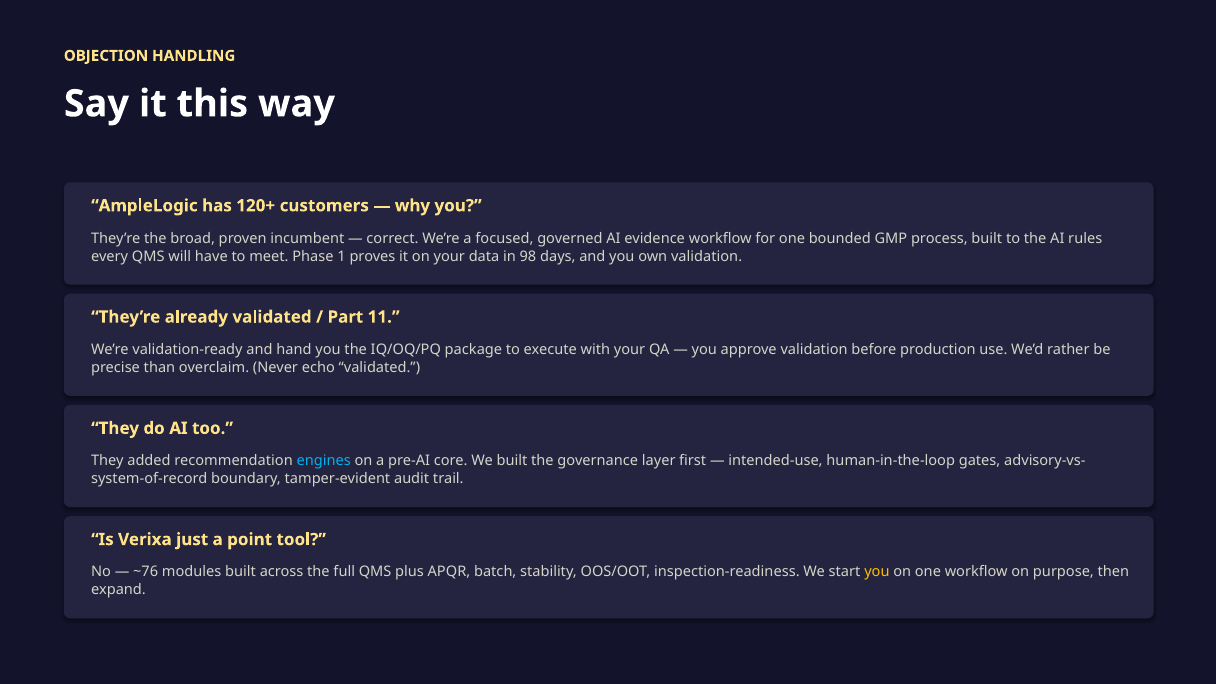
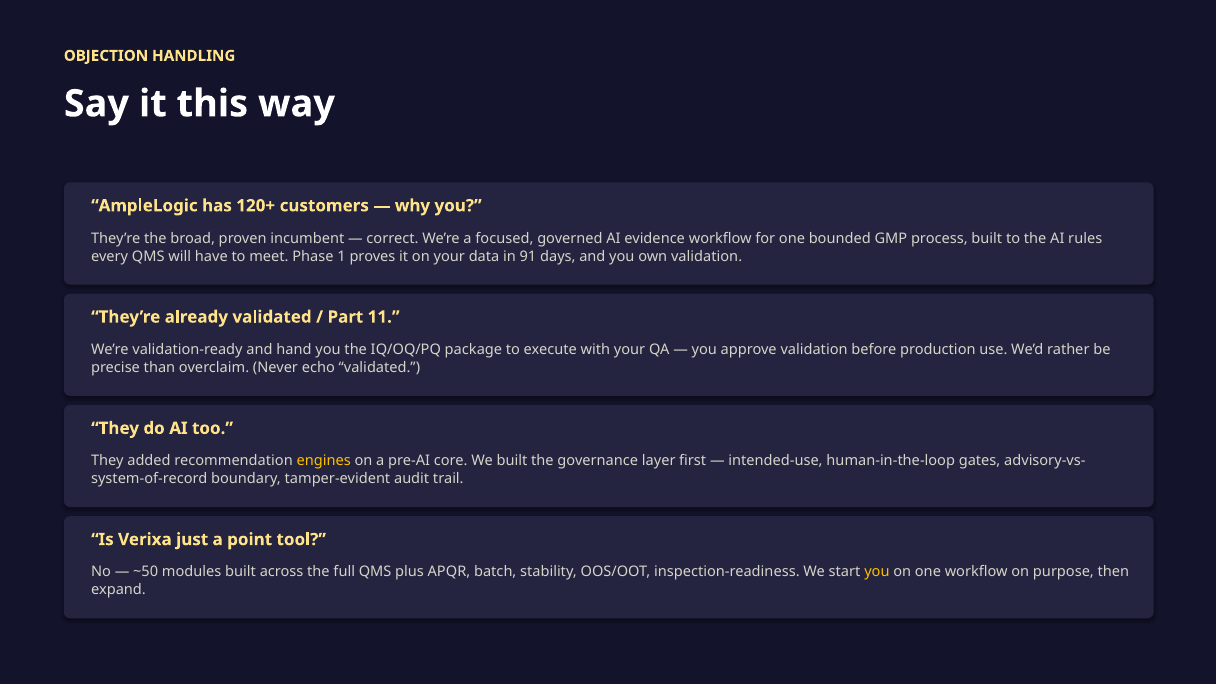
98: 98 -> 91
engines colour: light blue -> yellow
~76: ~76 -> ~50
